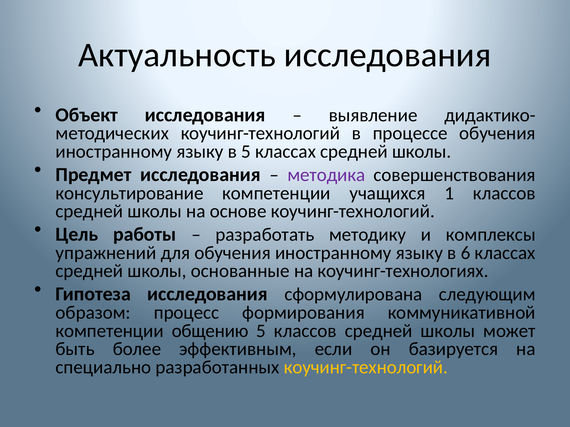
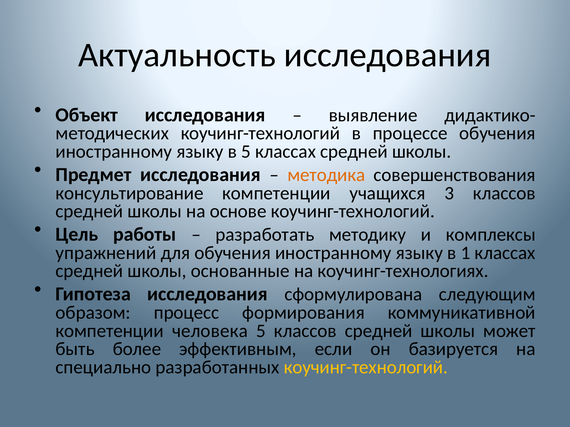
методика colour: purple -> orange
1: 1 -> 3
6: 6 -> 1
общению: общению -> человека
